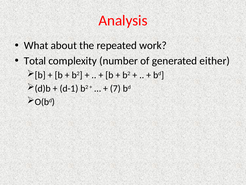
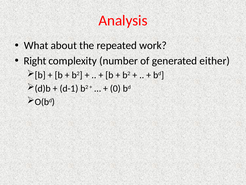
Total: Total -> Right
7: 7 -> 0
